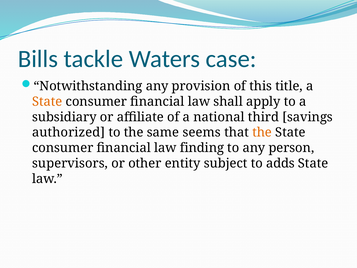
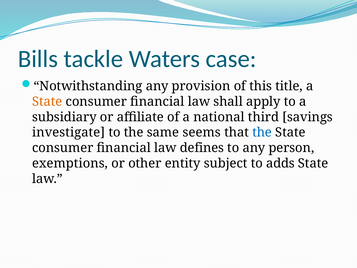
authorized: authorized -> investigate
the at (262, 132) colour: orange -> blue
finding: finding -> defines
supervisors: supervisors -> exemptions
